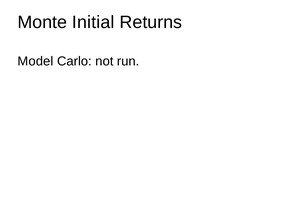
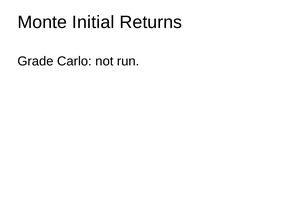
Model: Model -> Grade
